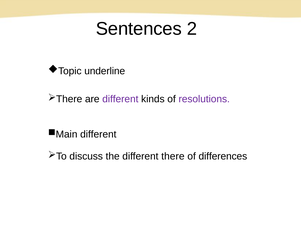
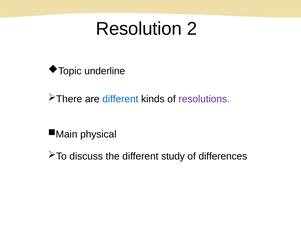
Sentences: Sentences -> Resolution
different at (120, 99) colour: purple -> blue
different at (98, 134): different -> physical
there: there -> study
